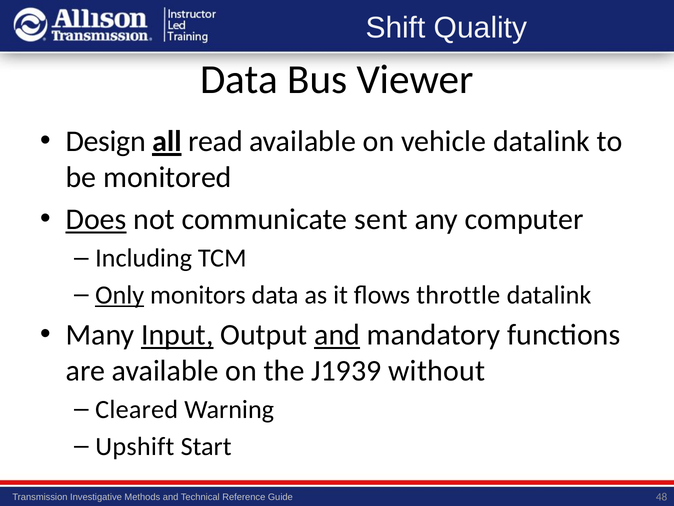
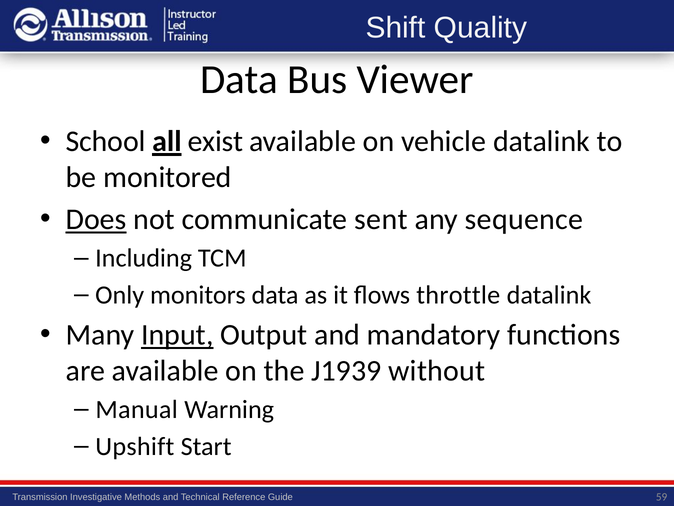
Design: Design -> School
read: read -> exist
computer: computer -> sequence
Only underline: present -> none
and at (337, 335) underline: present -> none
Cleared: Cleared -> Manual
48: 48 -> 59
